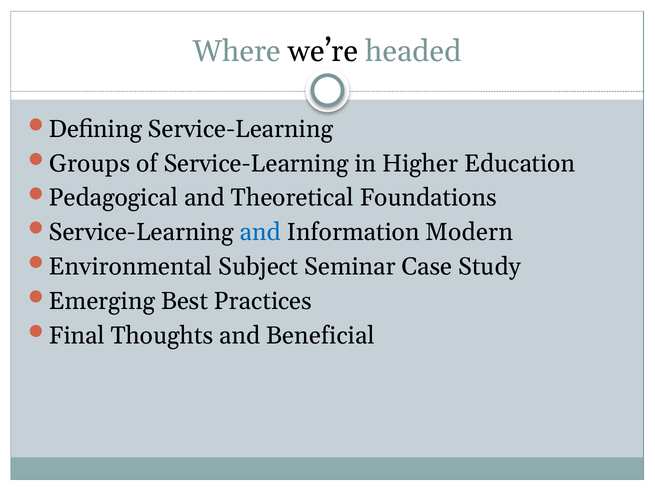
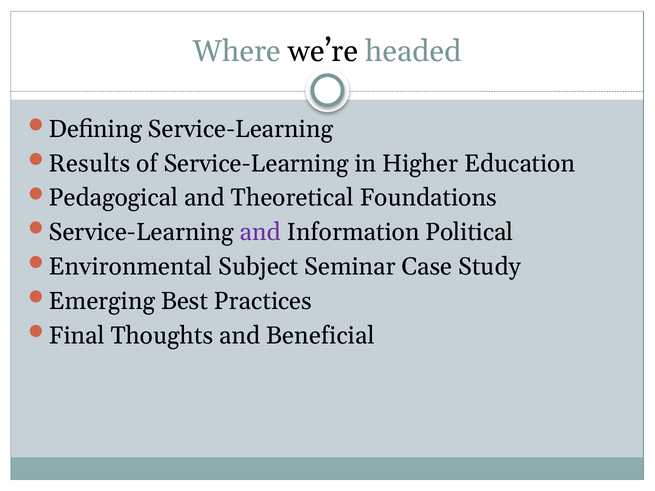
Groups: Groups -> Results
and at (260, 232) colour: blue -> purple
Modern: Modern -> Political
